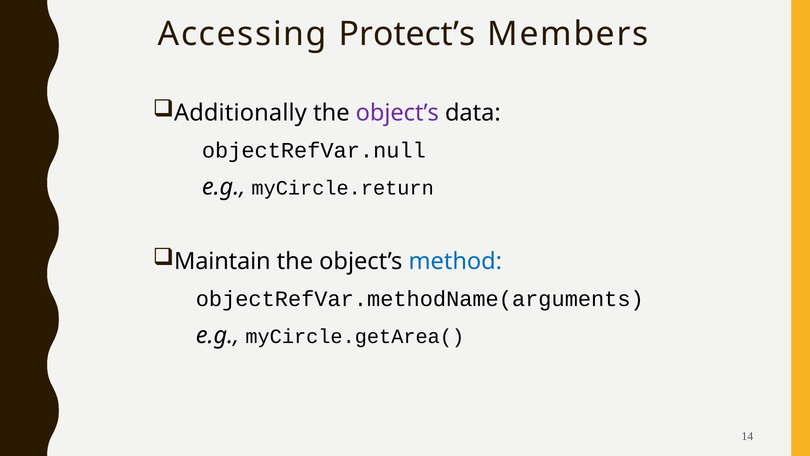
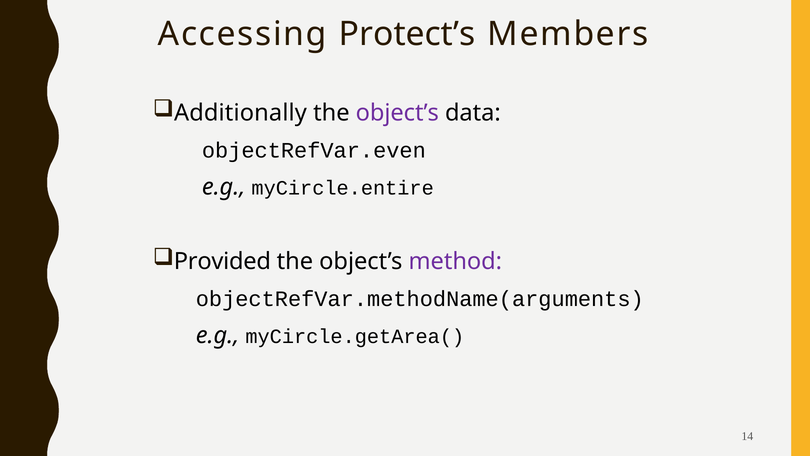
objectRefVar.null: objectRefVar.null -> objectRefVar.even
myCircle.return: myCircle.return -> myCircle.entire
Maintain: Maintain -> Provided
method colour: blue -> purple
